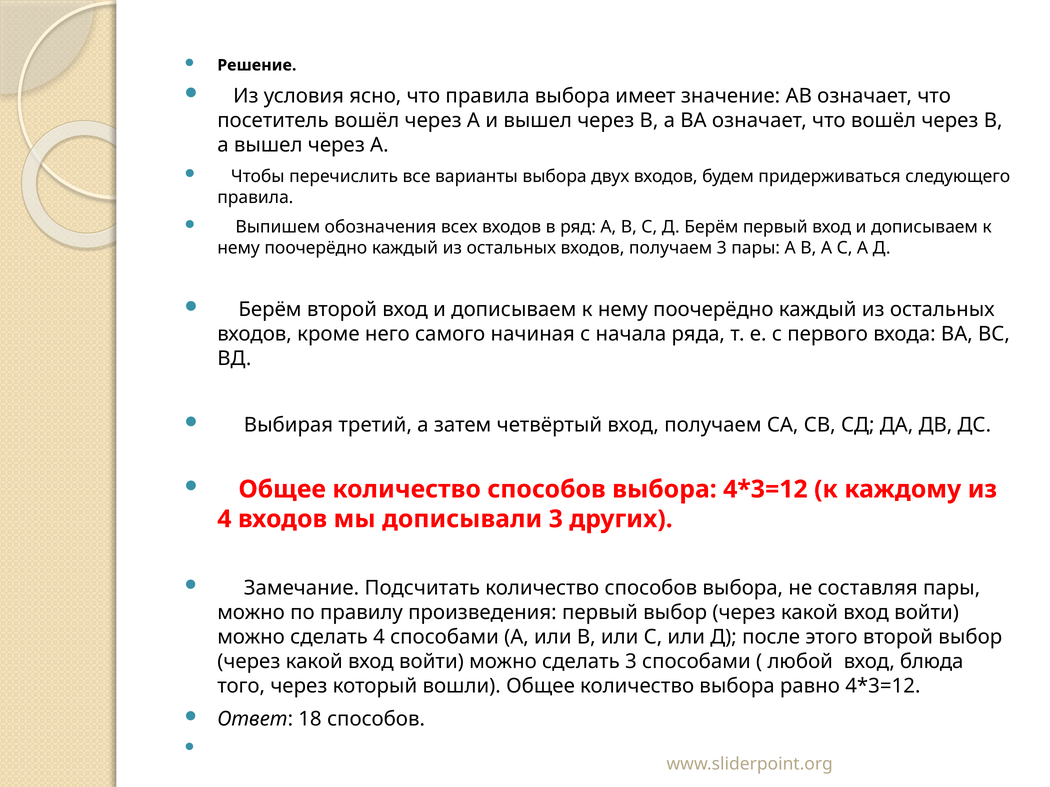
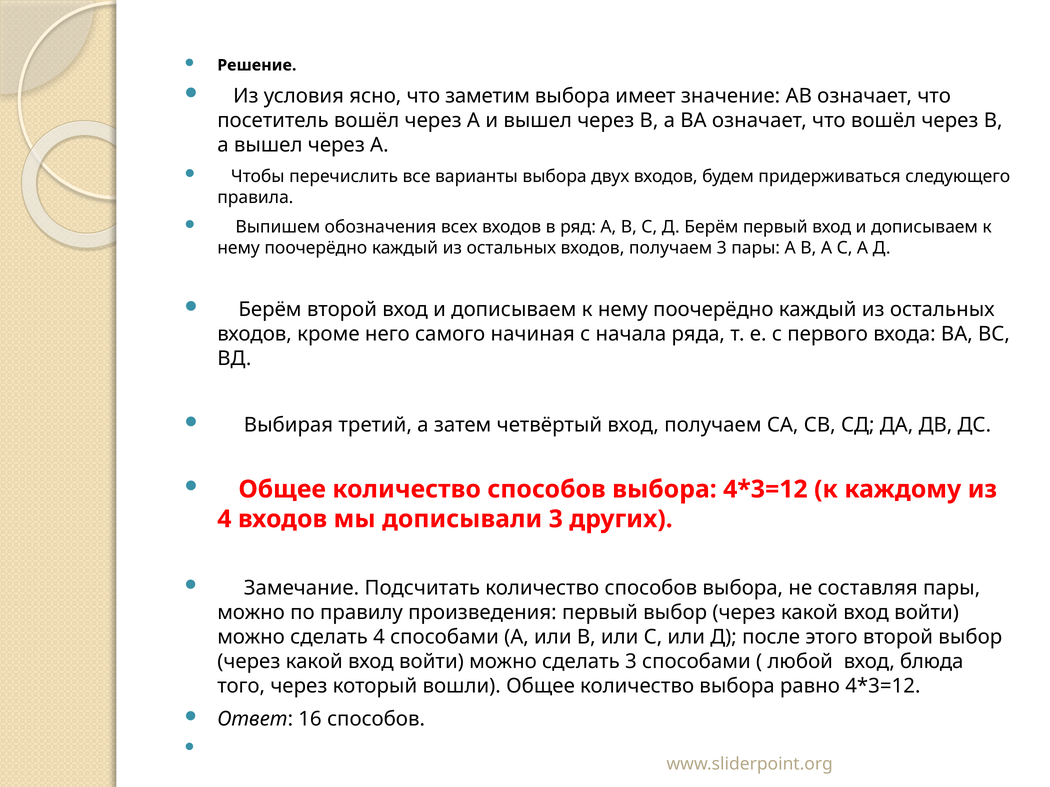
что правила: правила -> заметим
18: 18 -> 16
